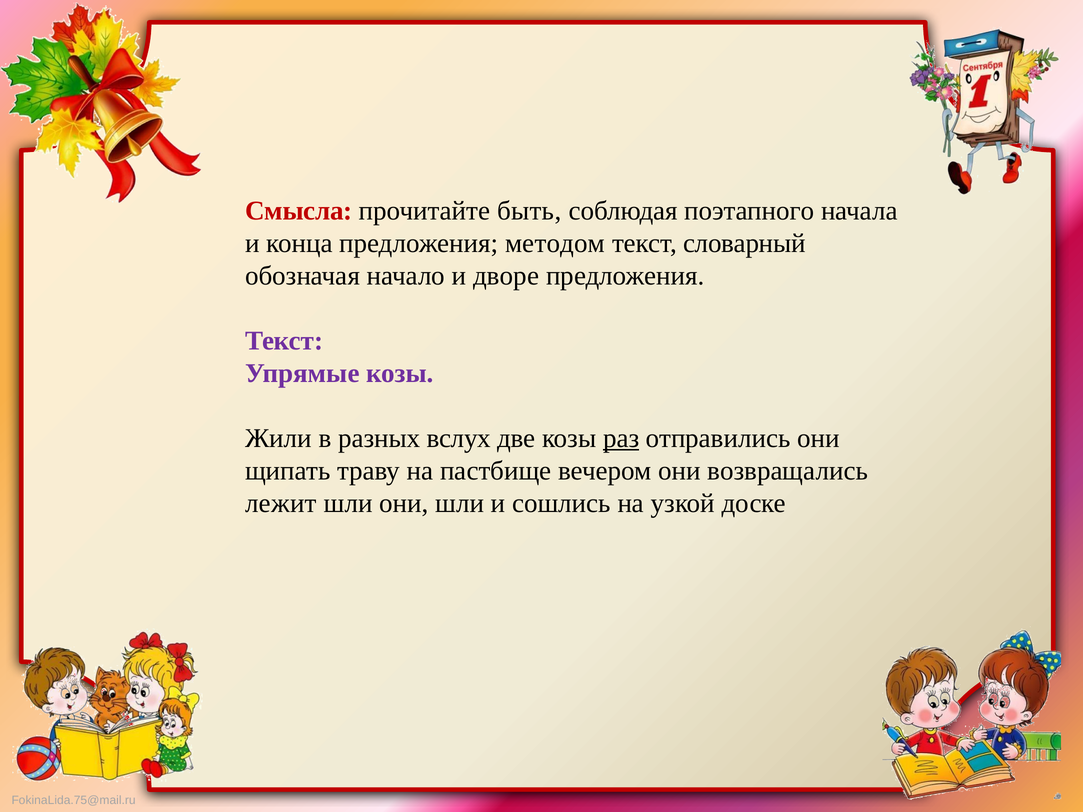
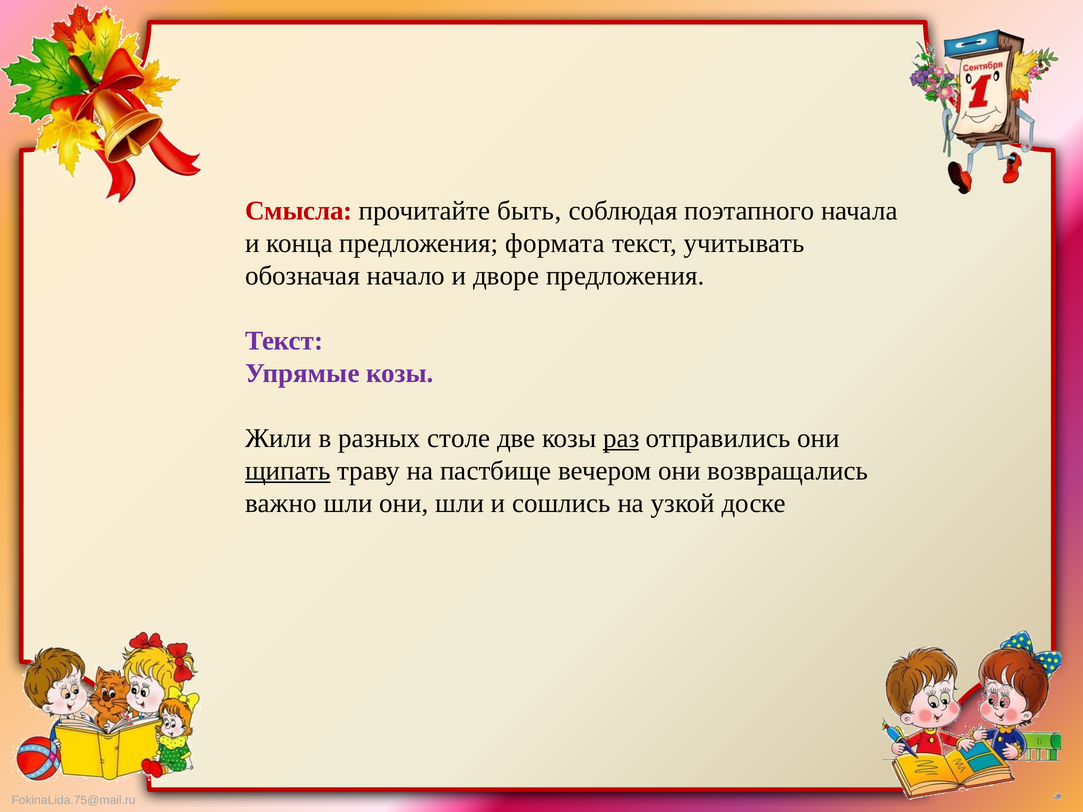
методом: методом -> формата
словарный: словарный -> учитывать
вслух: вслух -> столе
щипать underline: none -> present
лежит: лежит -> важно
